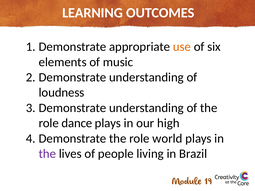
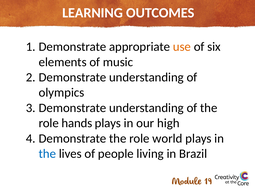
loudness: loudness -> olympics
dance: dance -> hands
the at (47, 154) colour: purple -> blue
